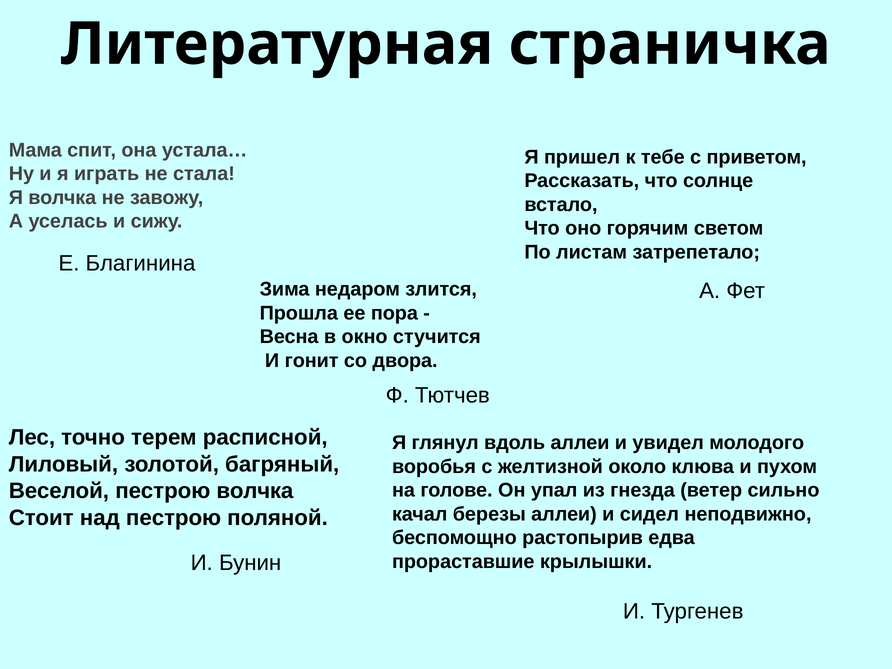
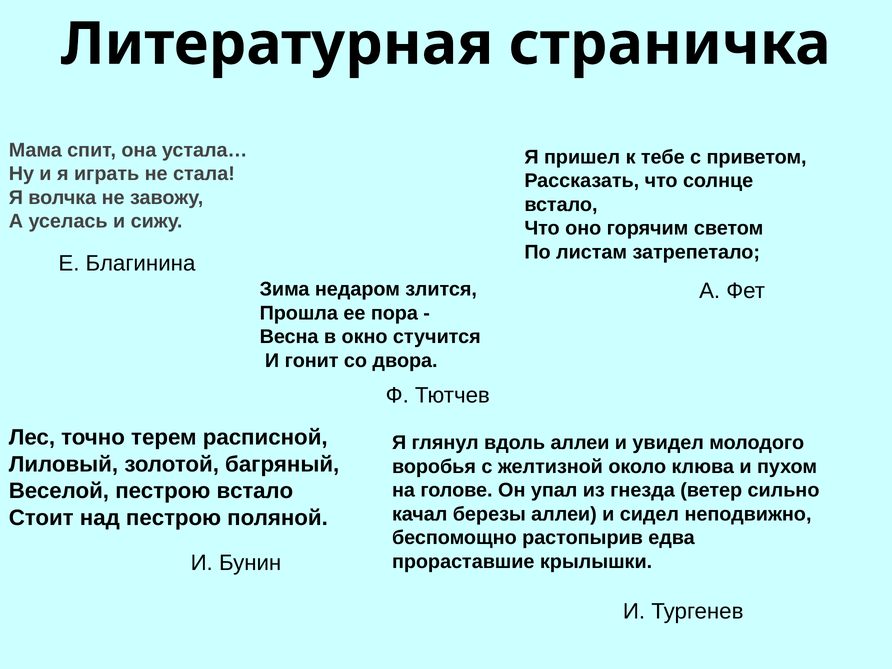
пестрою волчка: волчка -> встало
